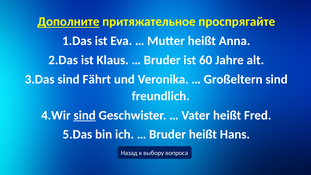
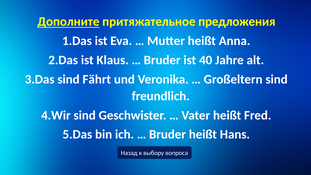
проспрягайте: проспрягайте -> предложения
60: 60 -> 40
sind at (85, 115) underline: present -> none
